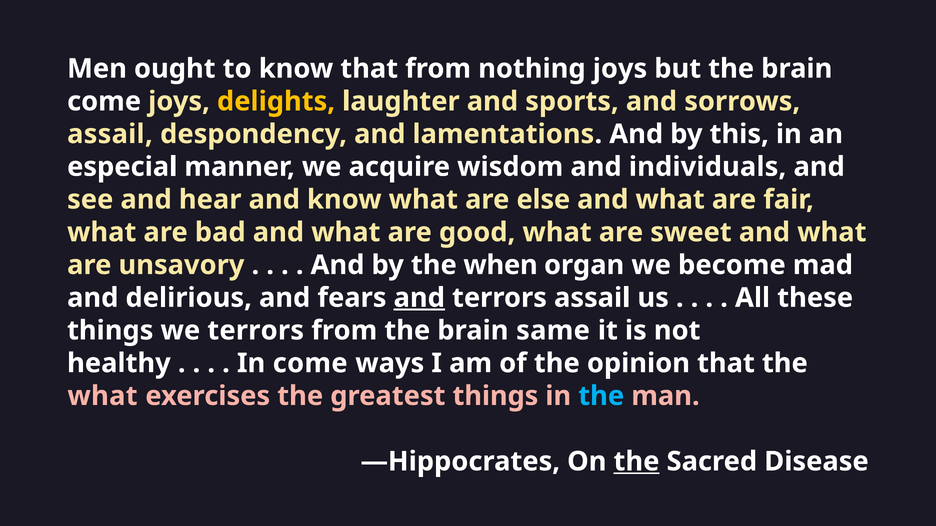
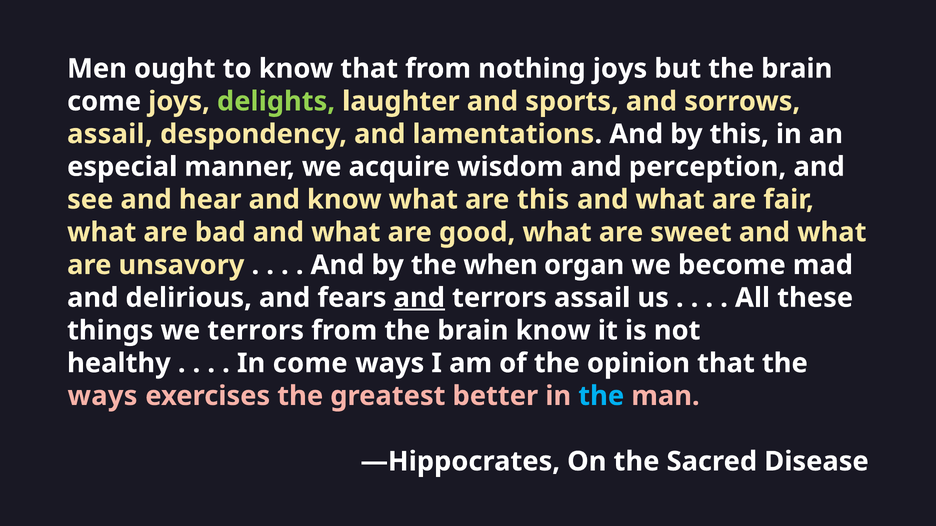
delights colour: yellow -> light green
individuals: individuals -> perception
are else: else -> this
brain same: same -> know
what at (103, 396): what -> ways
greatest things: things -> better
the at (637, 462) underline: present -> none
